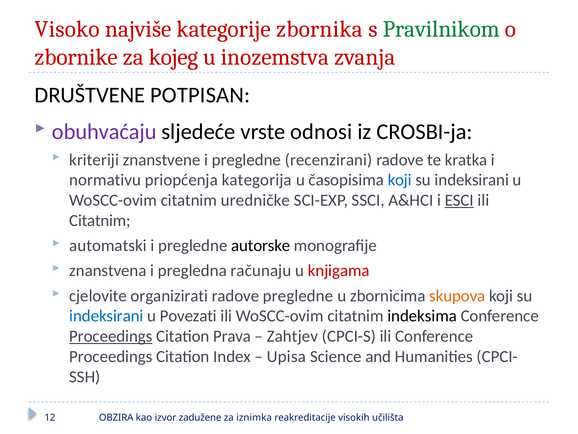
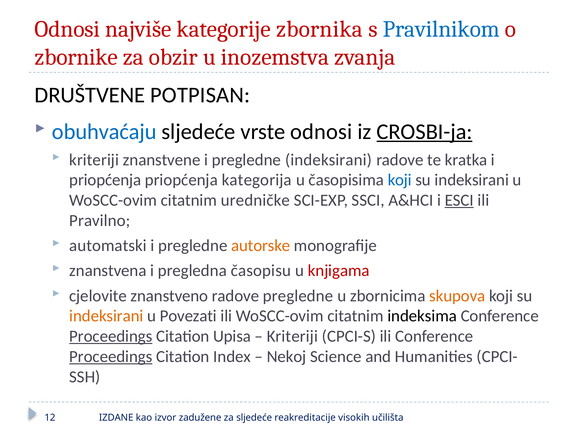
Visoko at (67, 29): Visoko -> Odnosi
Pravilnikom colour: green -> blue
kojeg: kojeg -> obzir
obuhvaćaju colour: purple -> blue
CROSBI-ja underline: none -> present
pregledne recenzirani: recenzirani -> indeksirani
normativu at (105, 180): normativu -> priopćenja
Citatnim at (100, 220): Citatnim -> Pravilno
autorske colour: black -> orange
računaju: računaju -> časopisu
organizirati: organizirati -> znanstveno
indeksirani at (106, 316) colour: blue -> orange
Prava: Prava -> Upisa
Zahtjev at (292, 336): Zahtjev -> Kriteriji
Proceedings at (111, 356) underline: none -> present
Upisa: Upisa -> Nekoj
OBZIRA: OBZIRA -> IZDANE
za iznimka: iznimka -> sljedeće
